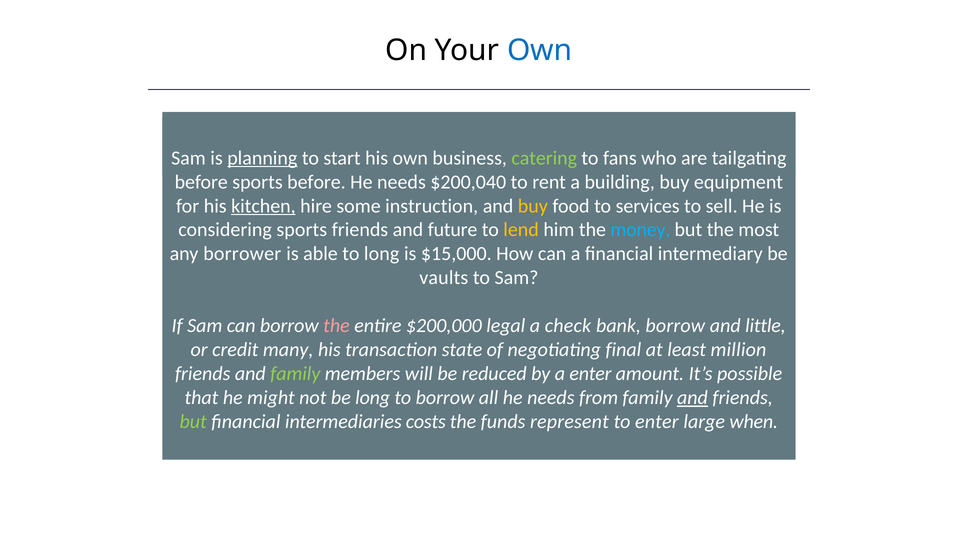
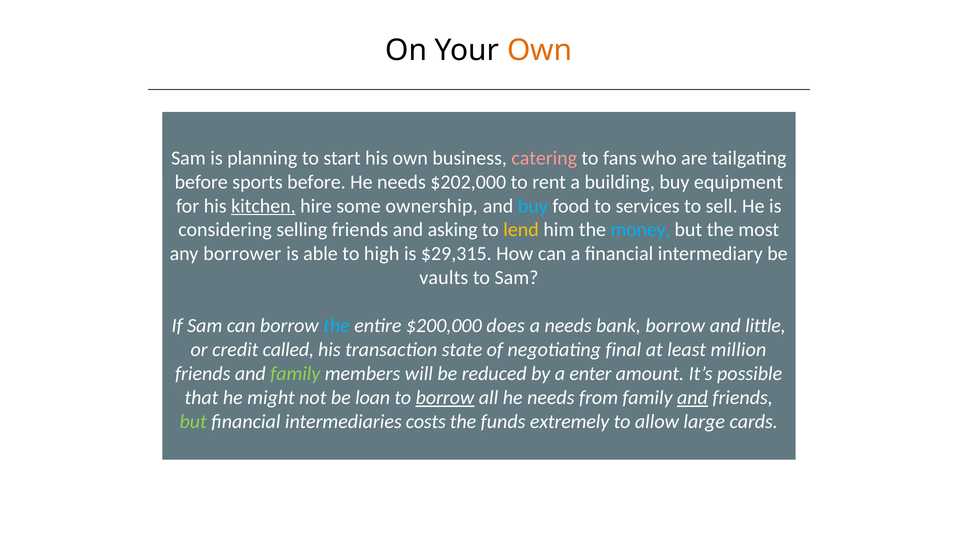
Own at (540, 50) colour: blue -> orange
planning underline: present -> none
catering colour: light green -> pink
$200,040: $200,040 -> $202,000
instruction: instruction -> ownership
buy at (533, 206) colour: yellow -> light blue
considering sports: sports -> selling
future: future -> asking
to long: long -> high
$15,000: $15,000 -> $29,315
the at (336, 326) colour: pink -> light blue
legal: legal -> does
a check: check -> needs
many: many -> called
be long: long -> loan
borrow at (445, 398) underline: none -> present
represent: represent -> extremely
to enter: enter -> allow
when: when -> cards
